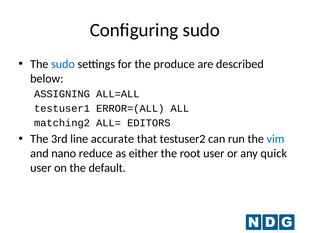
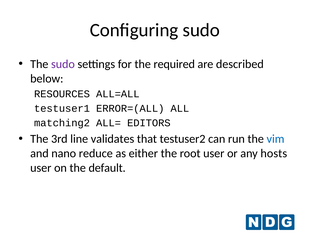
sudo at (63, 64) colour: blue -> purple
produce: produce -> required
ASSIGNING: ASSIGNING -> RESOURCES
accurate: accurate -> validates
quick: quick -> hosts
